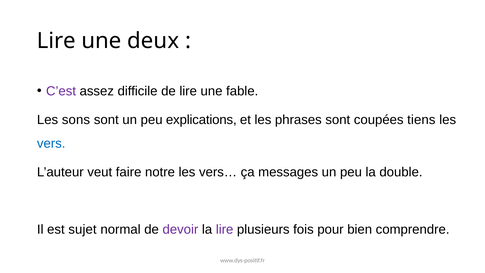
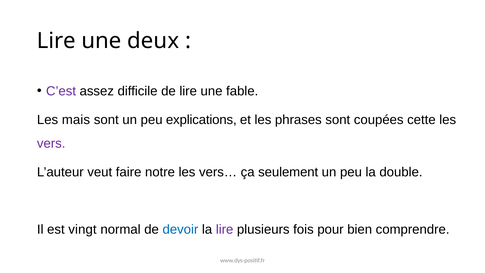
sons: sons -> mais
tiens: tiens -> cette
vers colour: blue -> purple
messages: messages -> seulement
sujet: sujet -> vingt
devoir colour: purple -> blue
